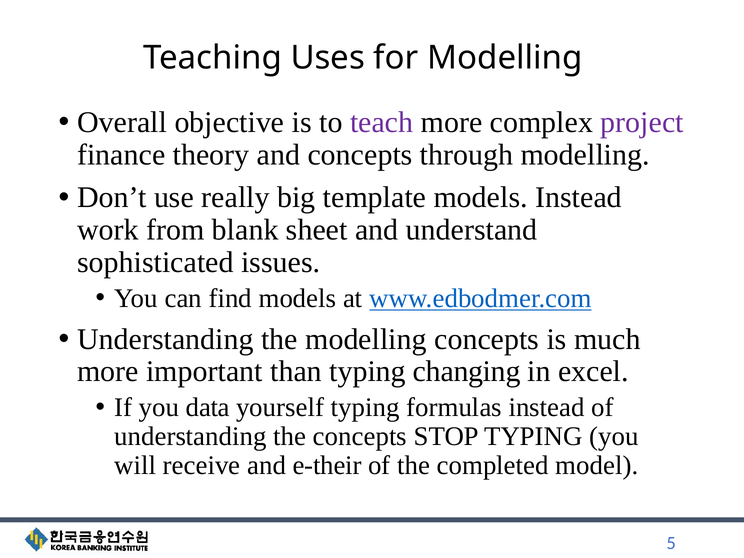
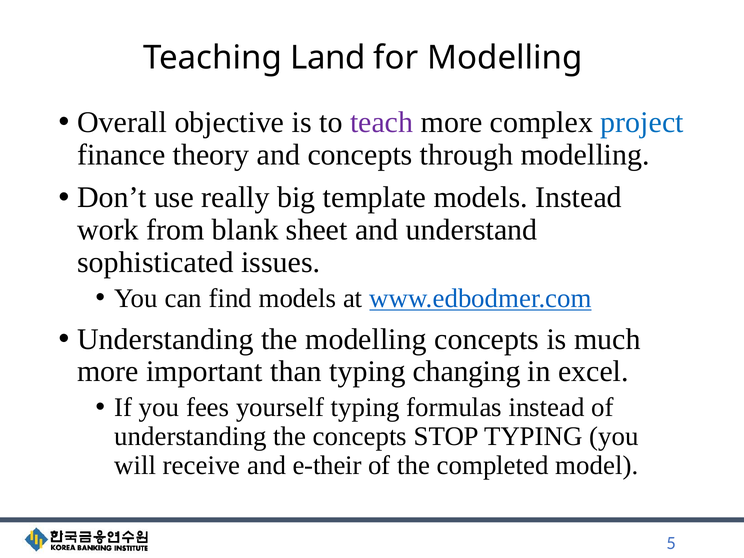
Uses: Uses -> Land
project colour: purple -> blue
data: data -> fees
